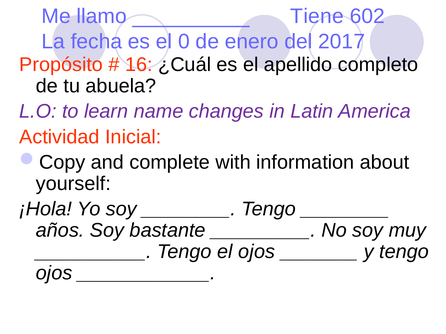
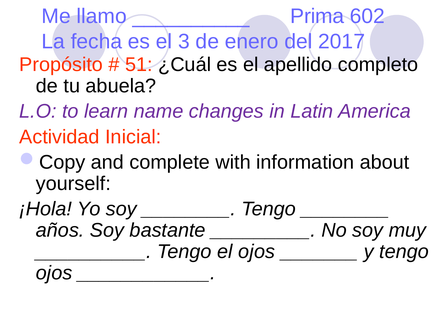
Tiene: Tiene -> Prima
0: 0 -> 3
16: 16 -> 51
